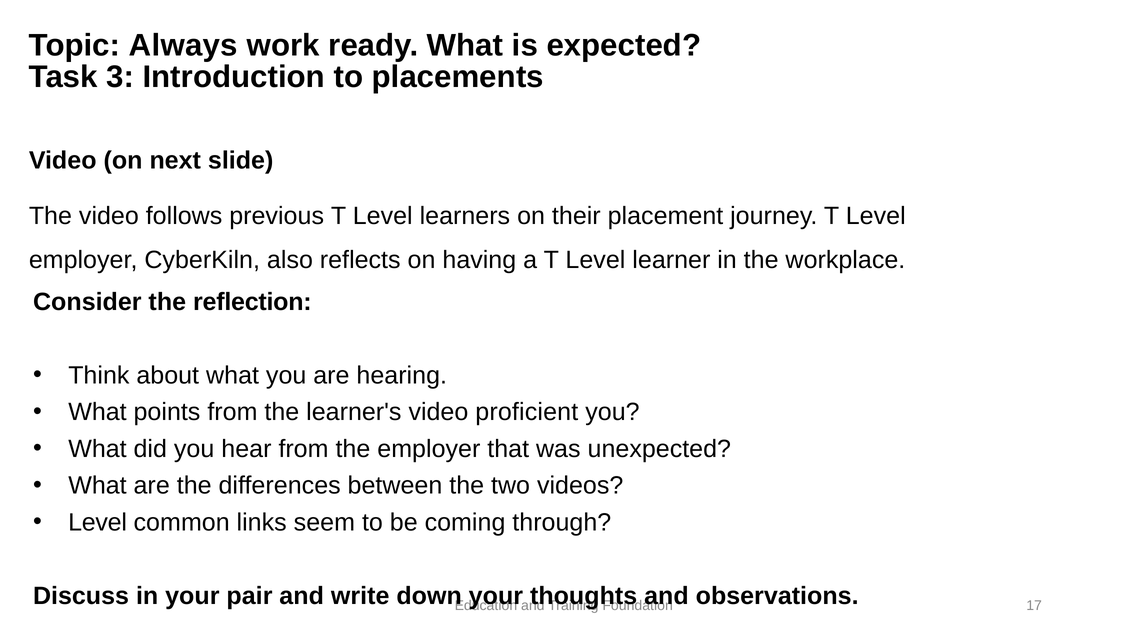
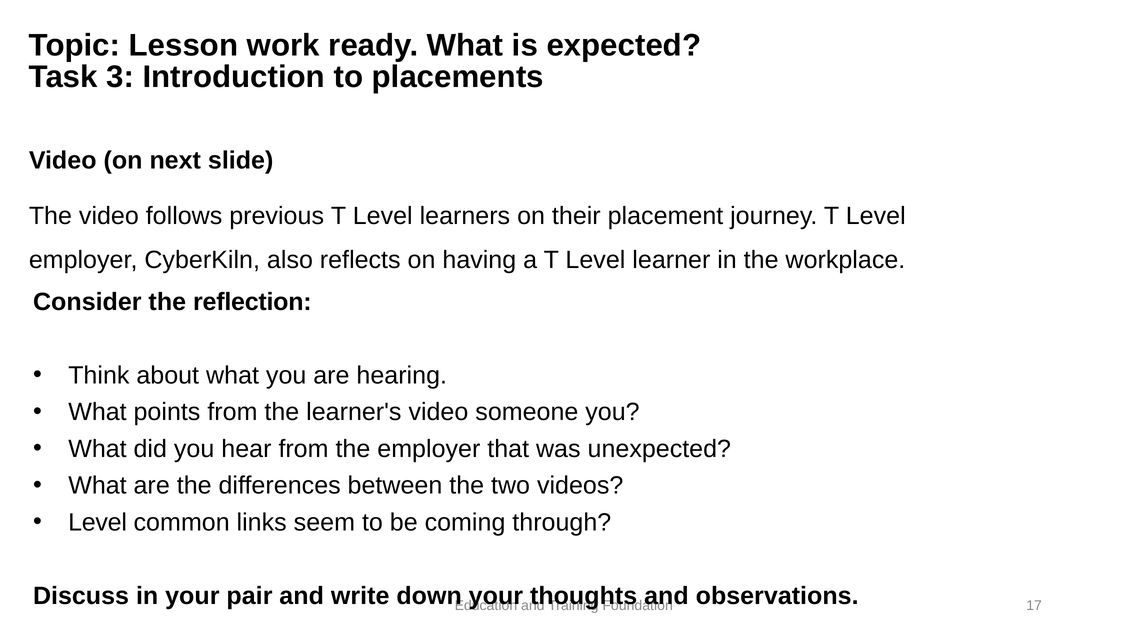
Always: Always -> Lesson
proficient: proficient -> someone
